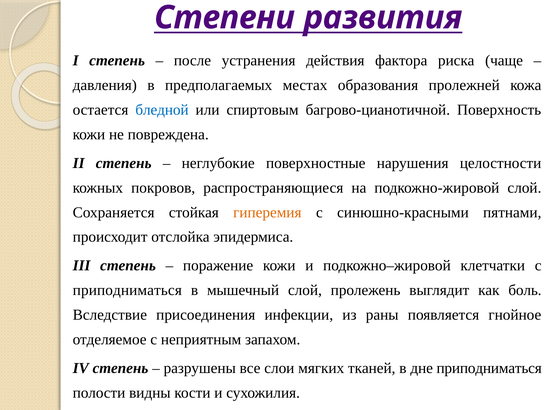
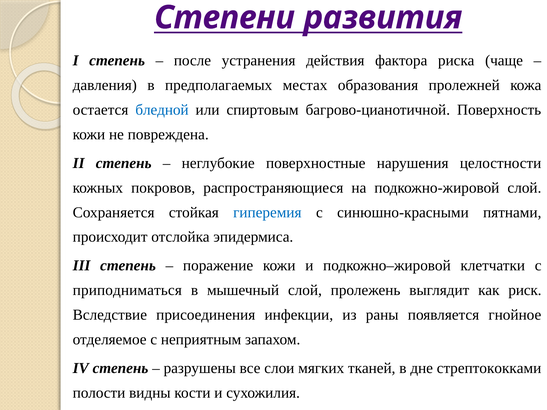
гиперемия colour: orange -> blue
боль: боль -> риск
дне приподниматься: приподниматься -> стрептококками
